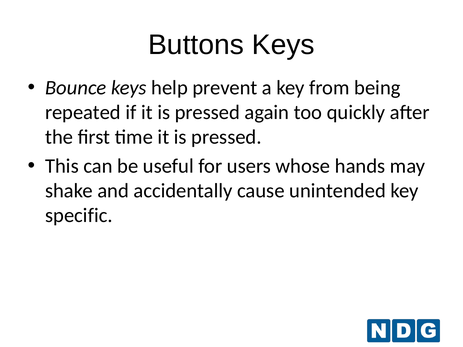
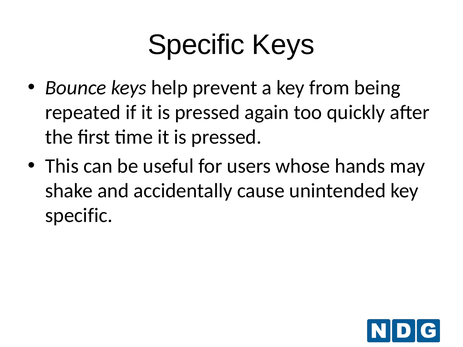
Buttons at (196, 45): Buttons -> Specific
